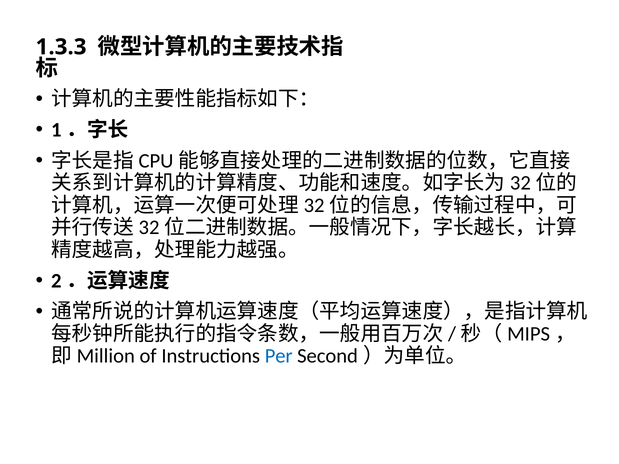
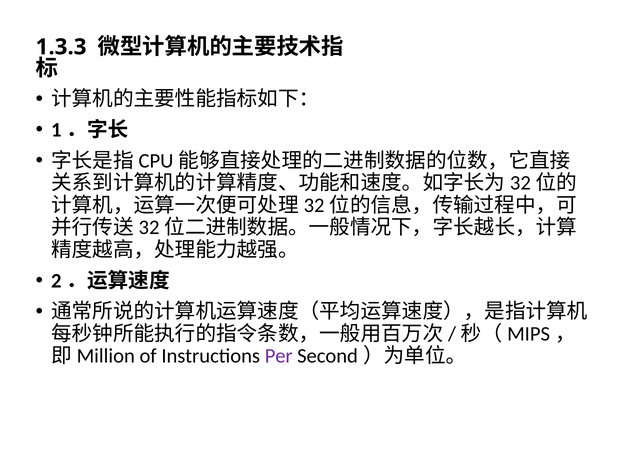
Per colour: blue -> purple
